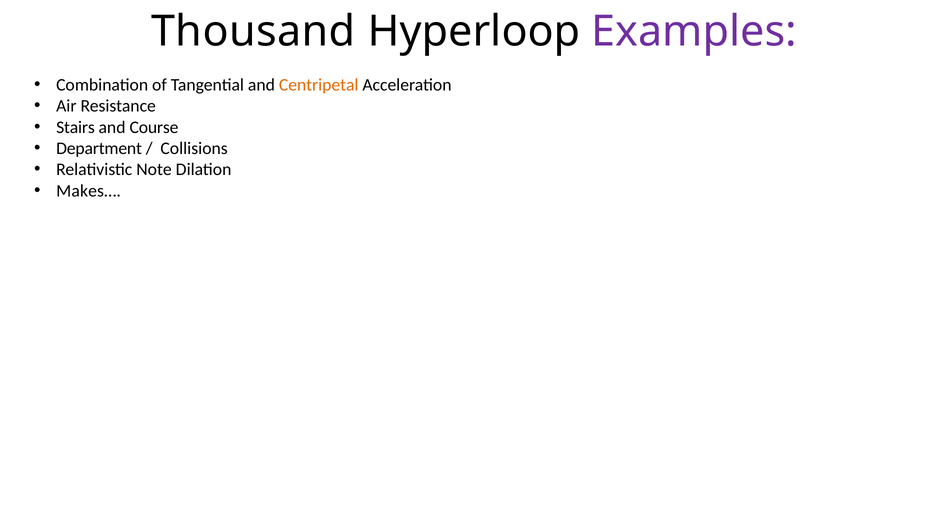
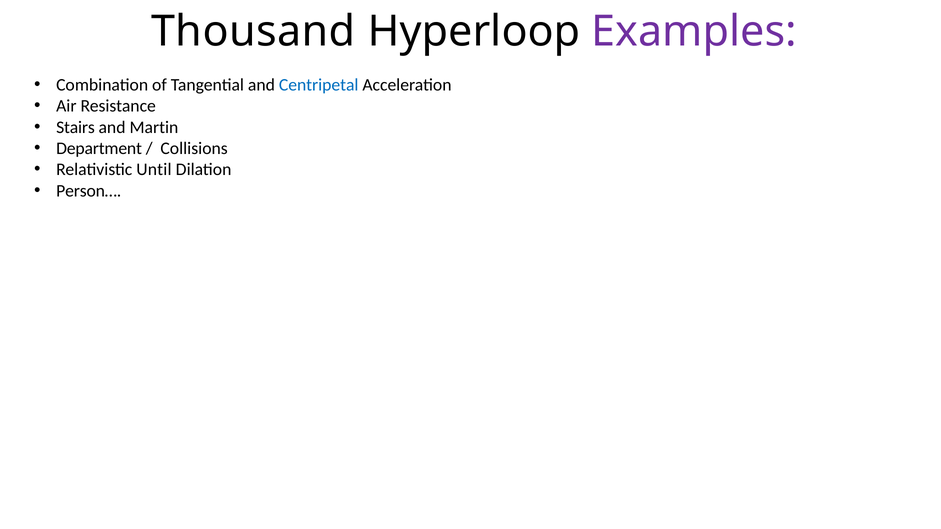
Centripetal colour: orange -> blue
Course: Course -> Martin
Note: Note -> Until
Makes…: Makes… -> Person…
